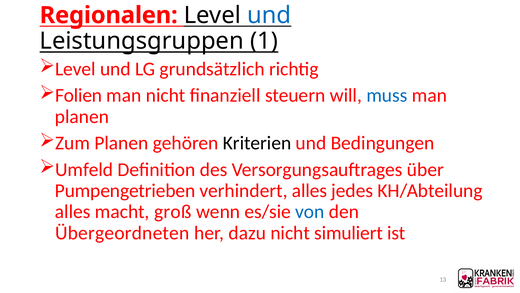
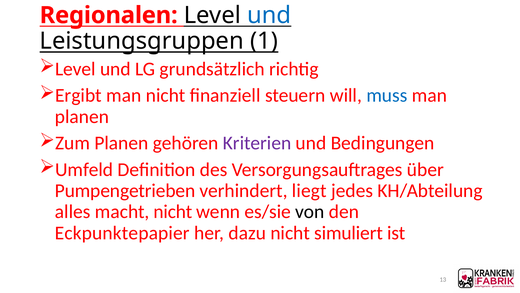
Folien: Folien -> Ergibt
Kriterien colour: black -> purple
verhindert alles: alles -> liegt
macht groß: groß -> nicht
von colour: blue -> black
Übergeordneten: Übergeordneten -> Eckpunktepapier
